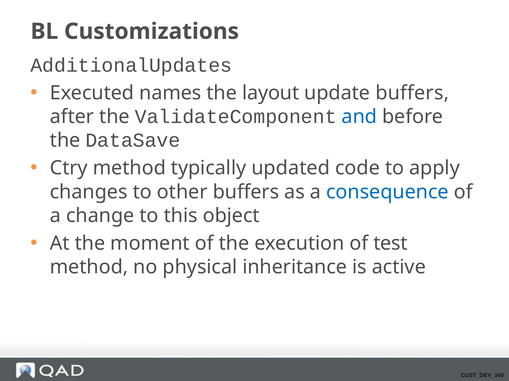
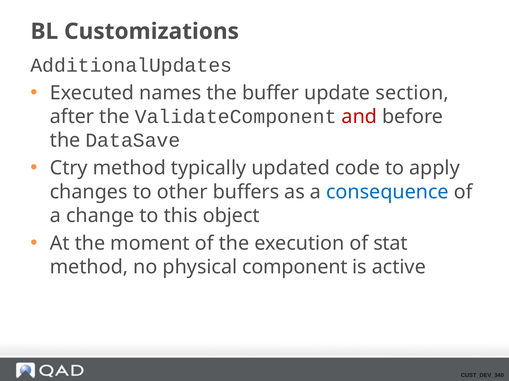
layout: layout -> buffer
update buffers: buffers -> section
and colour: blue -> red
test: test -> stat
inheritance: inheritance -> component
